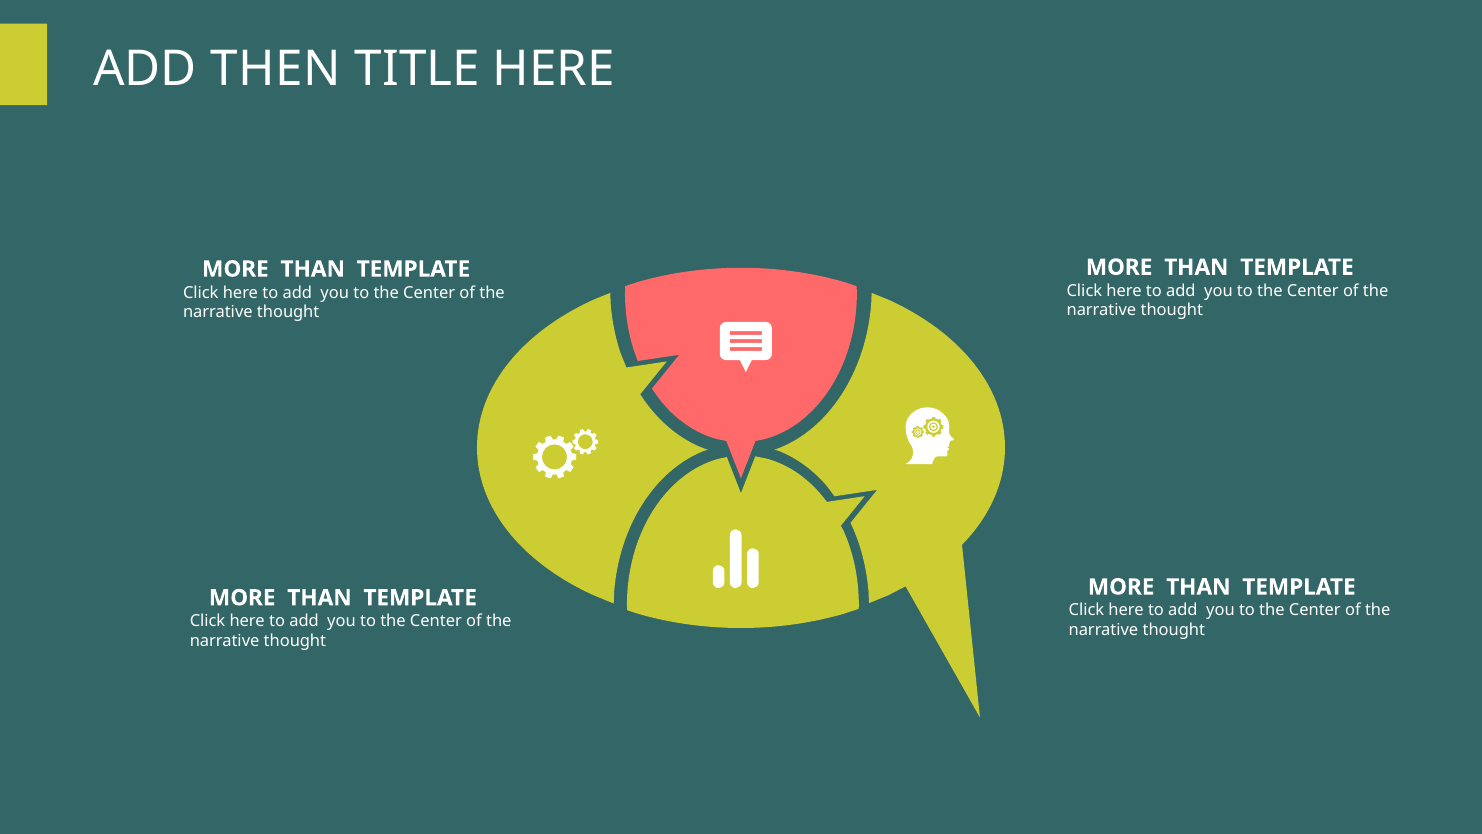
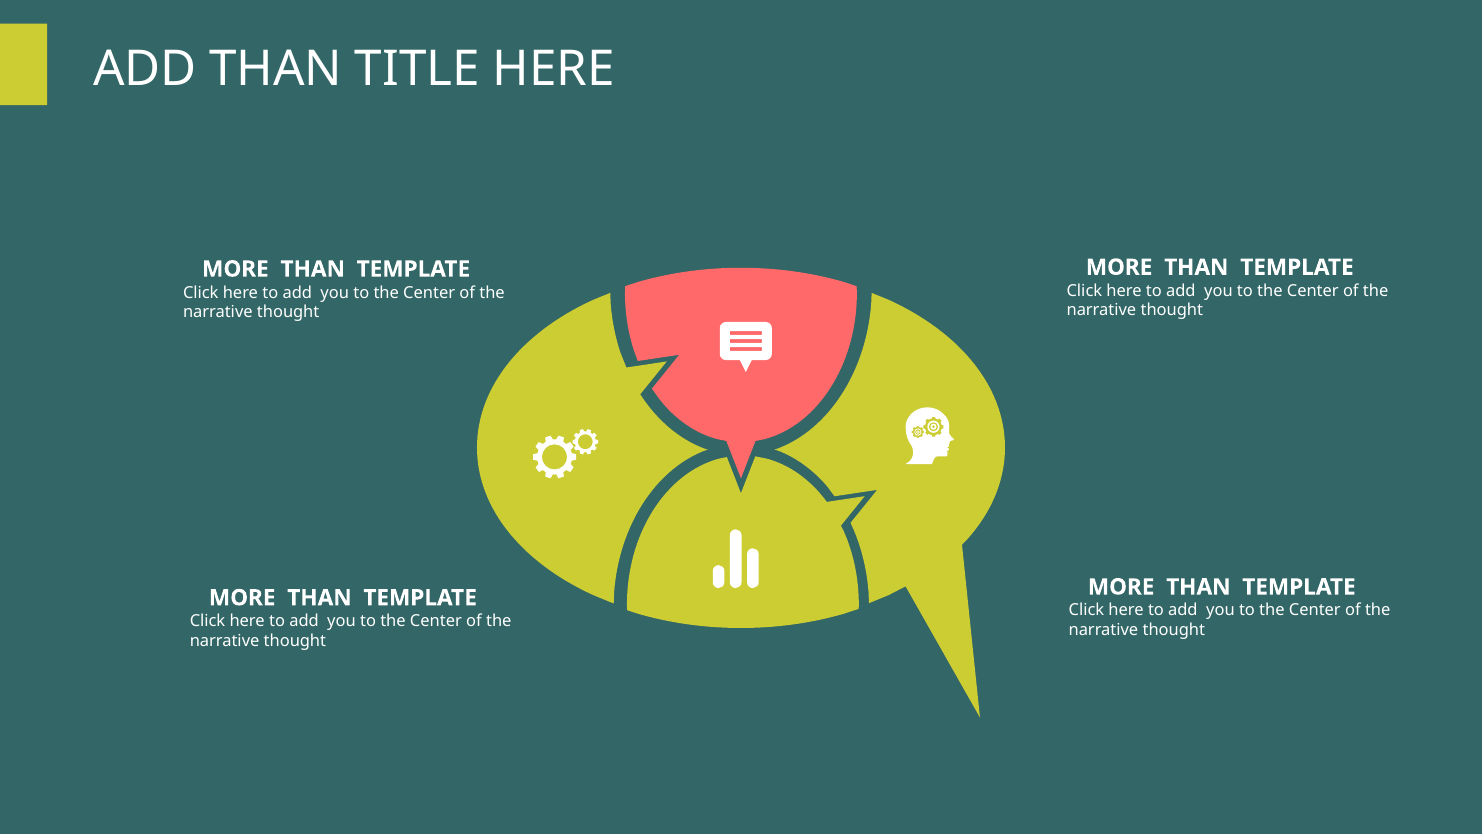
ADD THEN: THEN -> THAN
